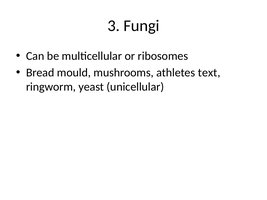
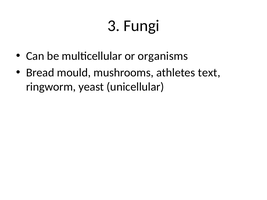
ribosomes: ribosomes -> organisms
